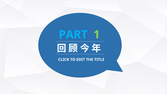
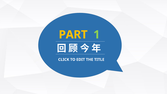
PART colour: light blue -> yellow
